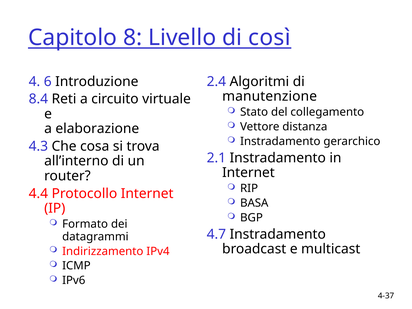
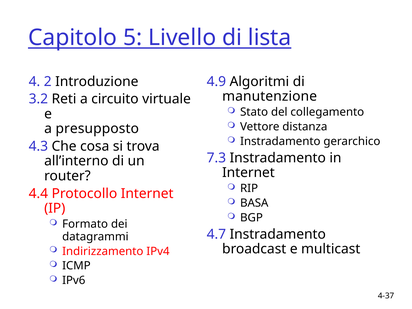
8: 8 -> 5
così: così -> lista
6: 6 -> 2
2.4: 2.4 -> 4.9
8.4: 8.4 -> 3.2
elaborazione: elaborazione -> presupposto
2.1: 2.1 -> 7.3
